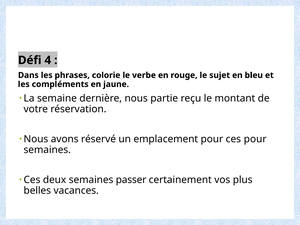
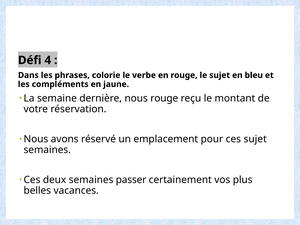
nous partie: partie -> rouge
ces pour: pour -> sujet
